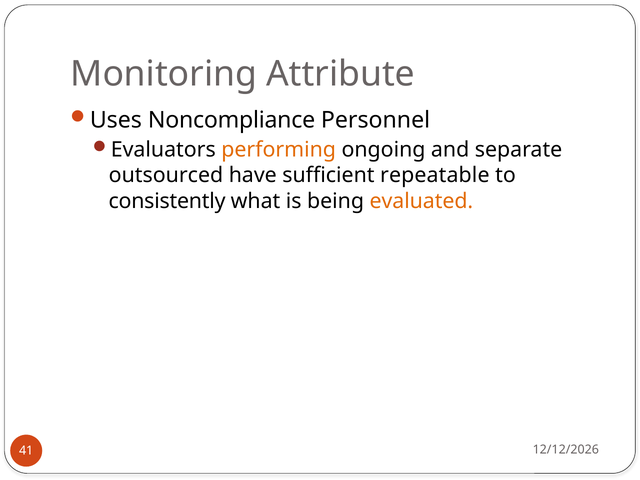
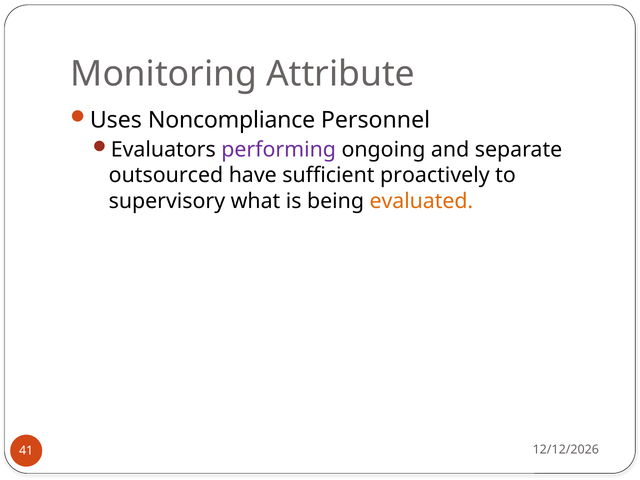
performing colour: orange -> purple
repeatable: repeatable -> proactively
consistently: consistently -> supervisory
